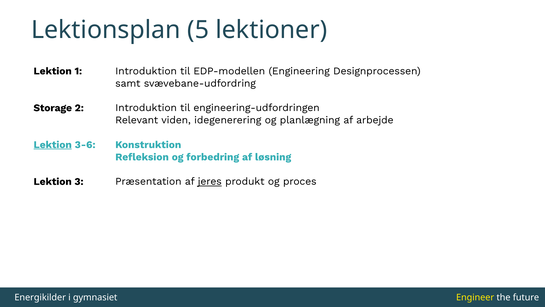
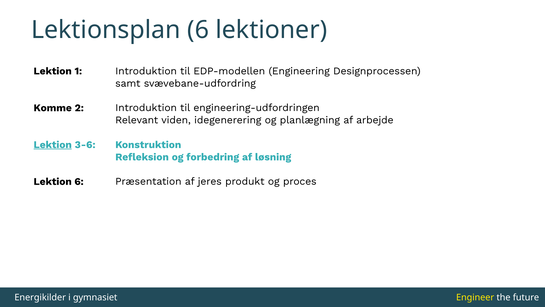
Lektionsplan 5: 5 -> 6
Storage: Storage -> Komme
Lektion 3: 3 -> 6
jeres underline: present -> none
